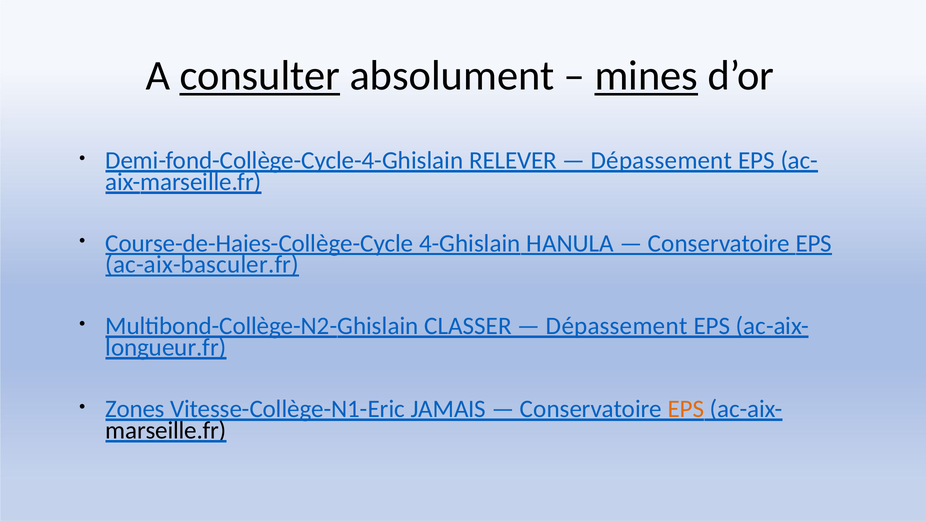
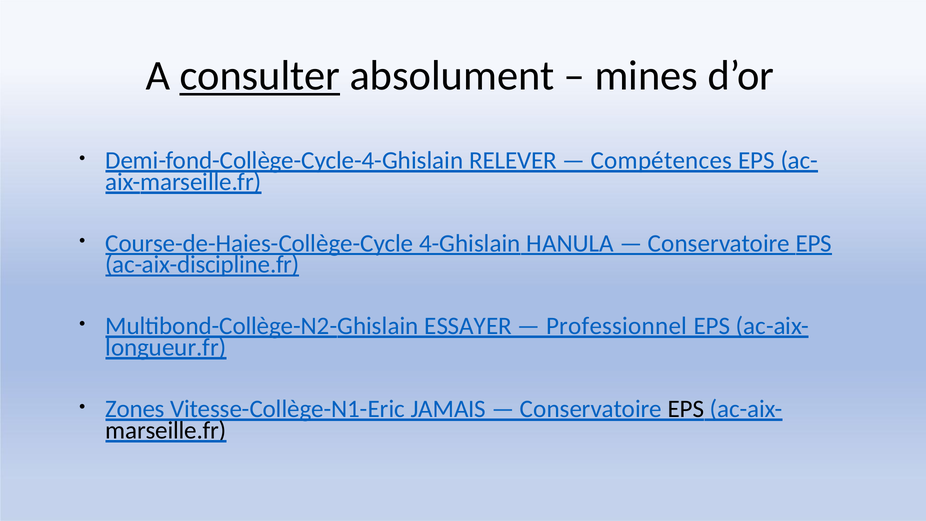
mines underline: present -> none
Dépassement at (661, 160): Dépassement -> Compétences
ac-aix-basculer.fr: ac-aix-basculer.fr -> ac-aix-discipline.fr
CLASSER: CLASSER -> ESSAYER
Dépassement at (617, 326): Dépassement -> Professionnel
EPS at (686, 409) colour: orange -> black
